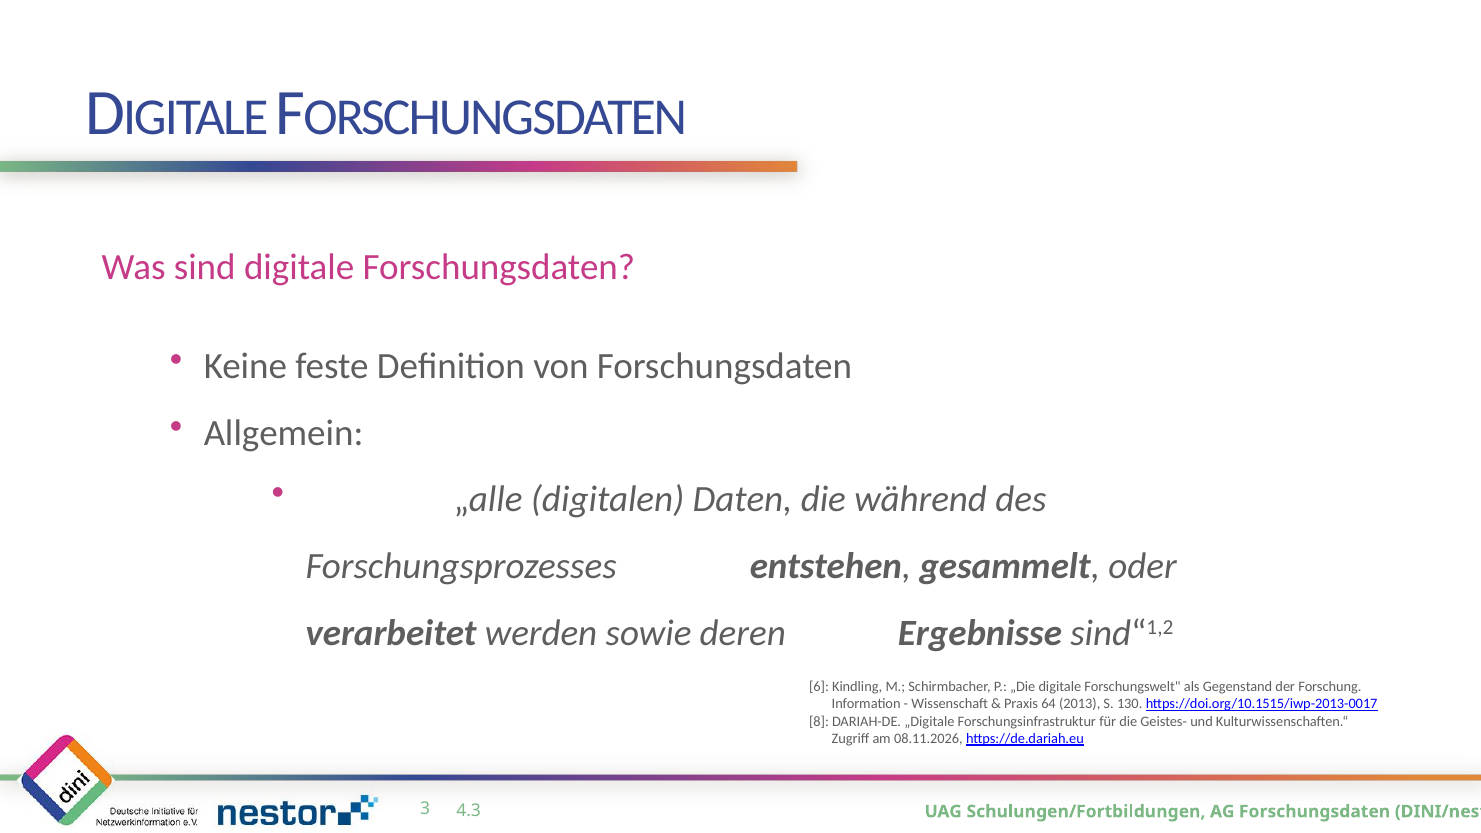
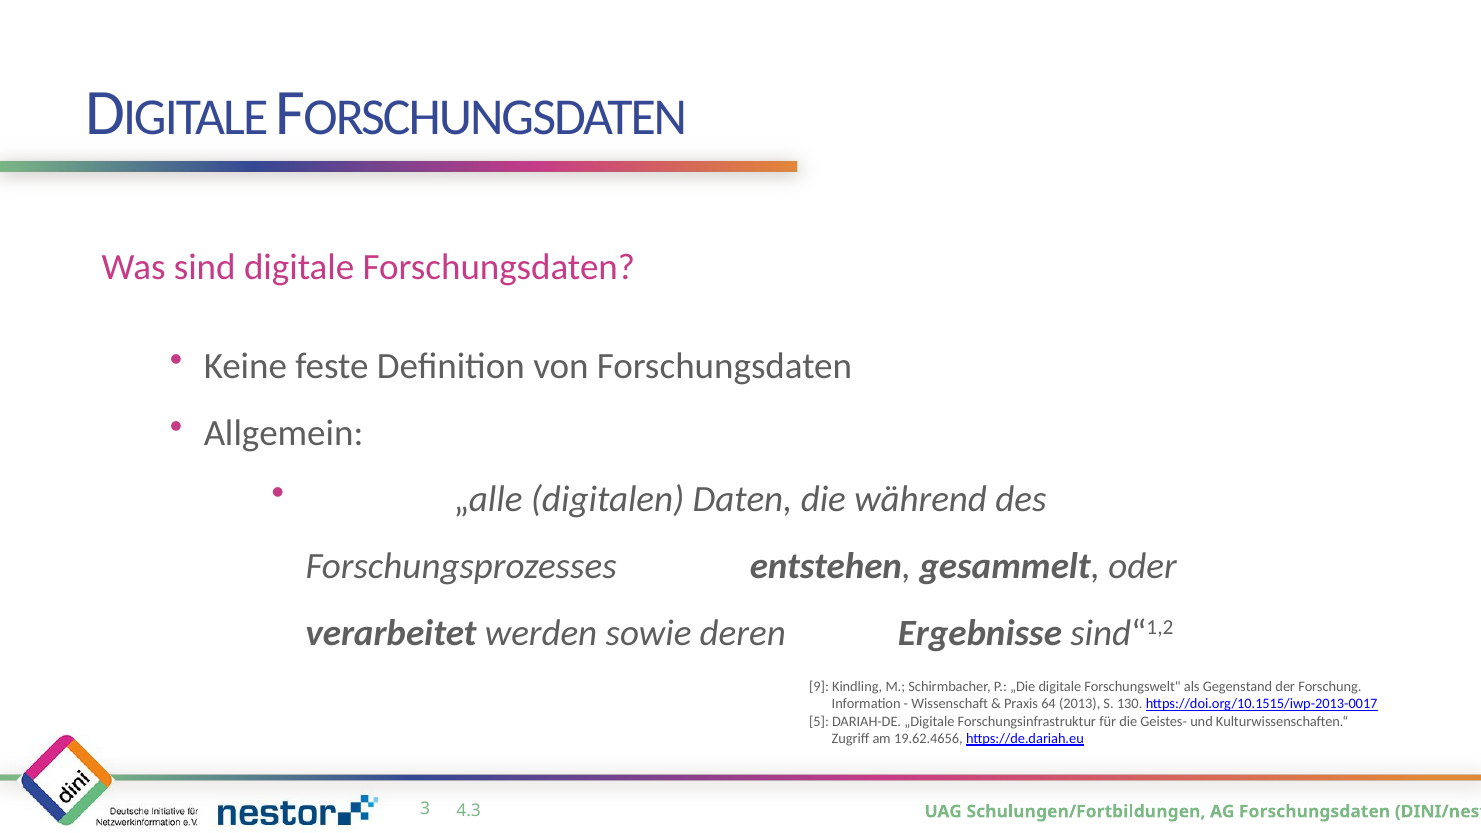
6: 6 -> 9
8: 8 -> 5
08.11.2026: 08.11.2026 -> 19.62.4656
